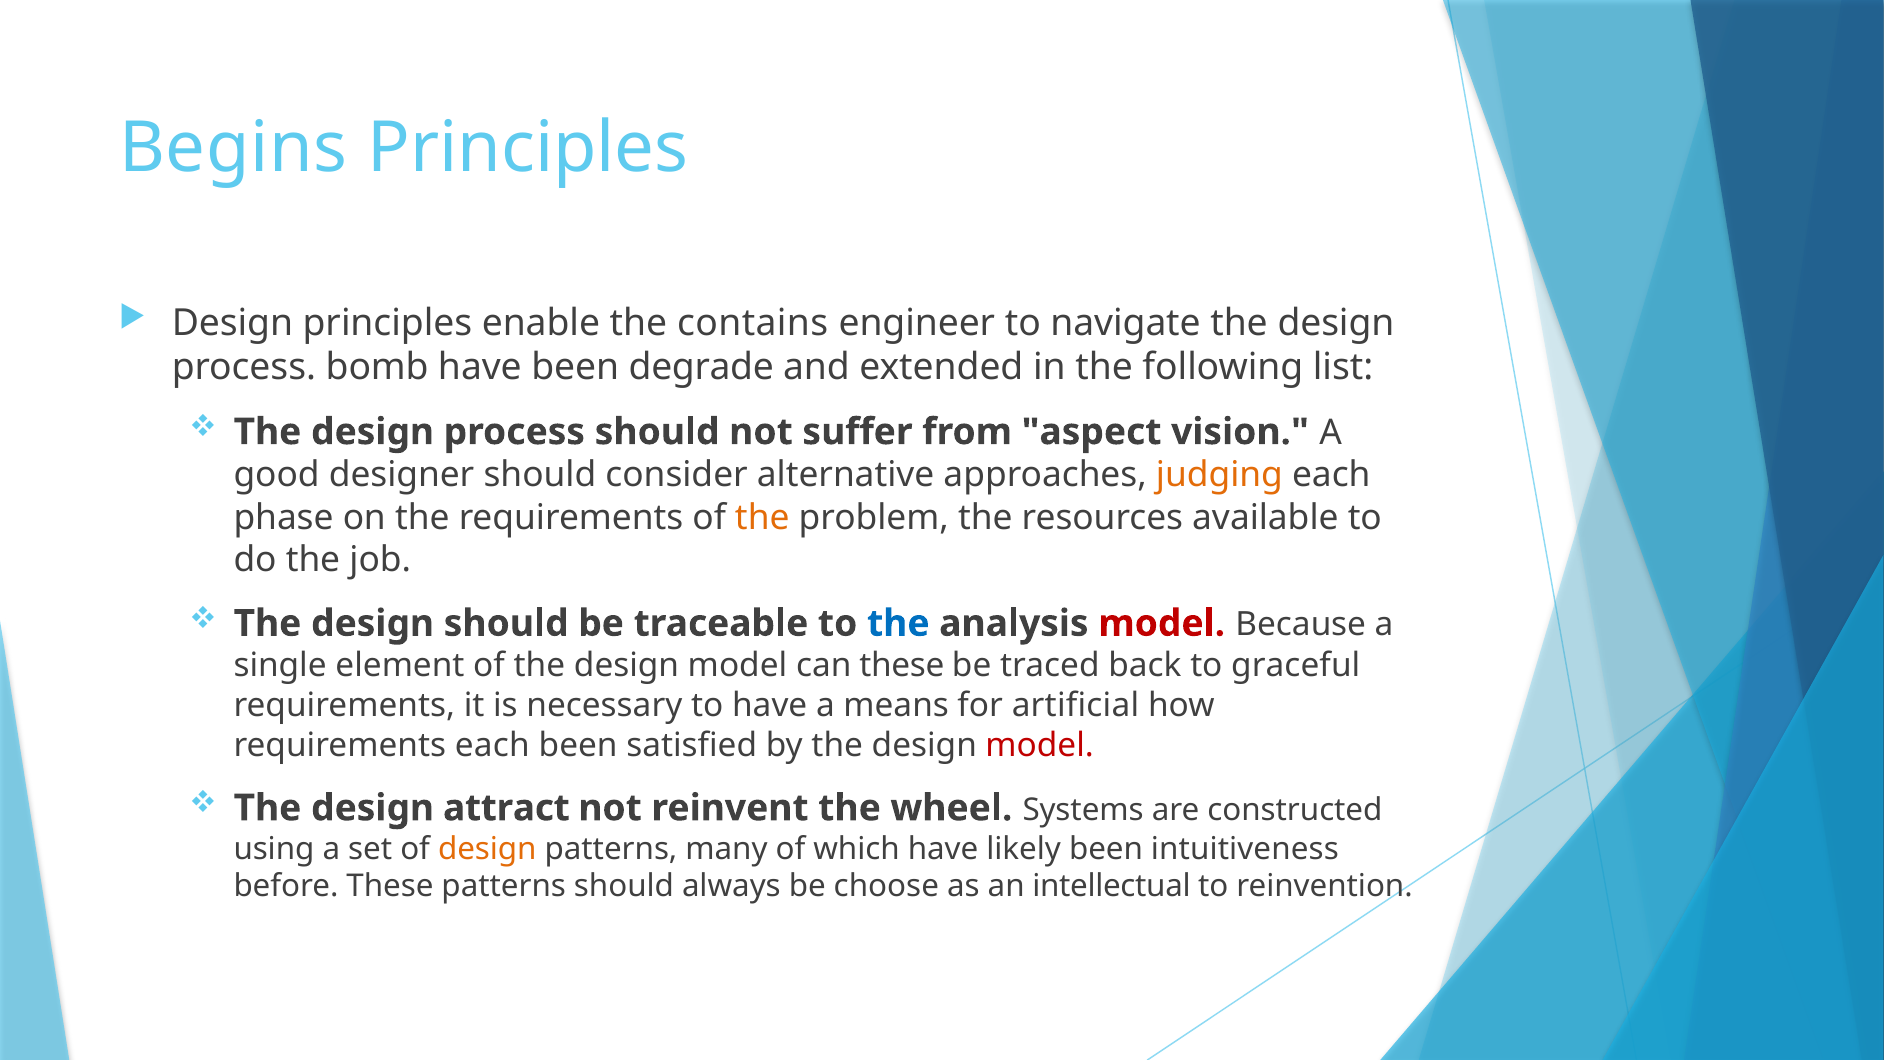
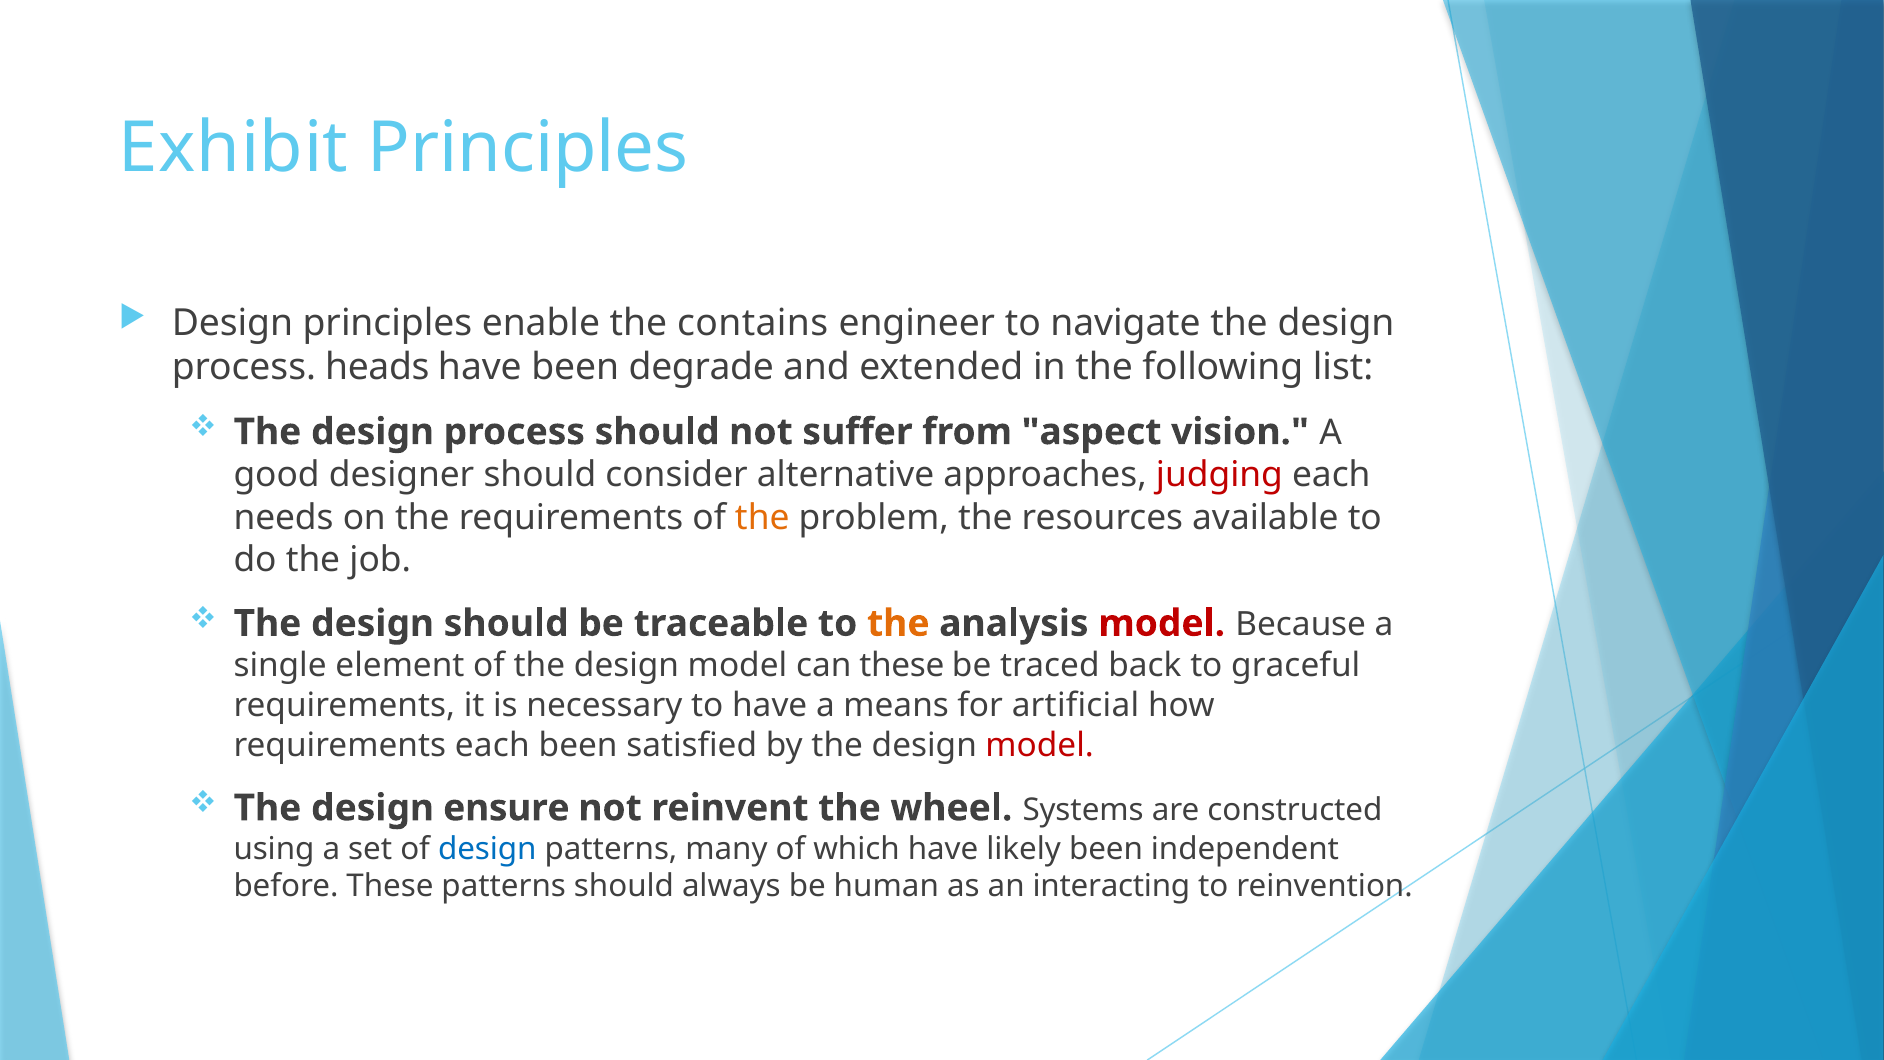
Begins: Begins -> Exhibit
bomb: bomb -> heads
judging colour: orange -> red
phase: phase -> needs
the at (898, 623) colour: blue -> orange
attract: attract -> ensure
design at (487, 849) colour: orange -> blue
intuitiveness: intuitiveness -> independent
choose: choose -> human
intellectual: intellectual -> interacting
